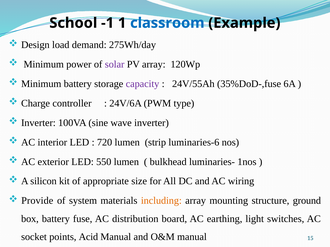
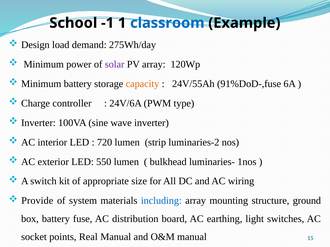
capacity colour: purple -> orange
35%DoD-,fuse: 35%DoD-,fuse -> 91%DoD-,fuse
luminaries-6: luminaries-6 -> luminaries-2
silicon: silicon -> switch
including colour: orange -> blue
Acid: Acid -> Real
